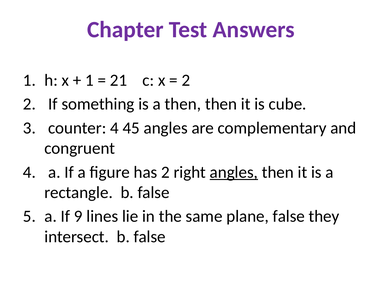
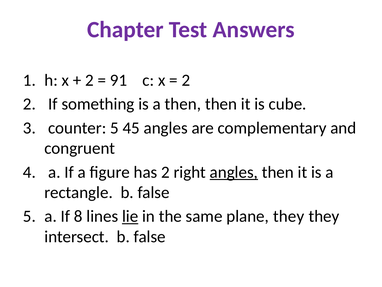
1 at (89, 80): 1 -> 2
21: 21 -> 91
counter 4: 4 -> 5
9: 9 -> 8
lie underline: none -> present
plane false: false -> they
